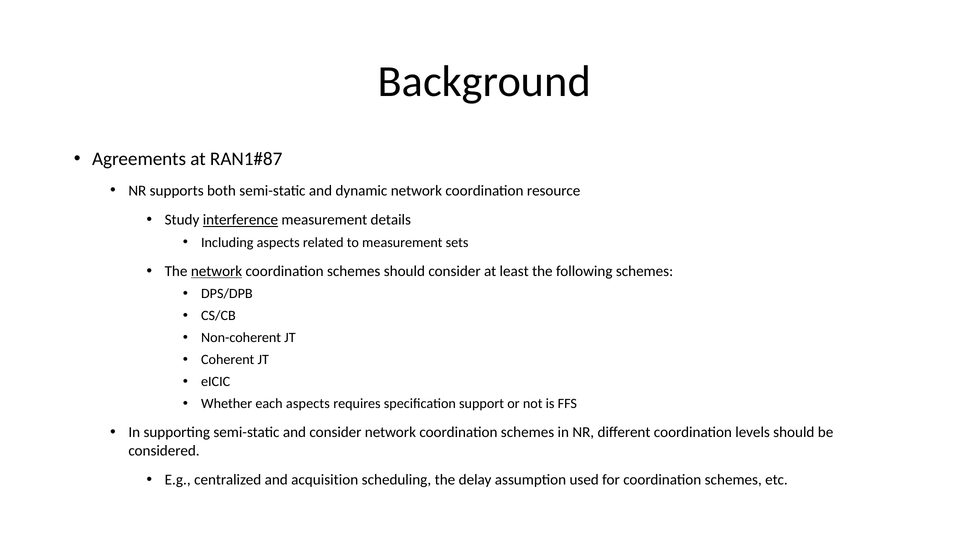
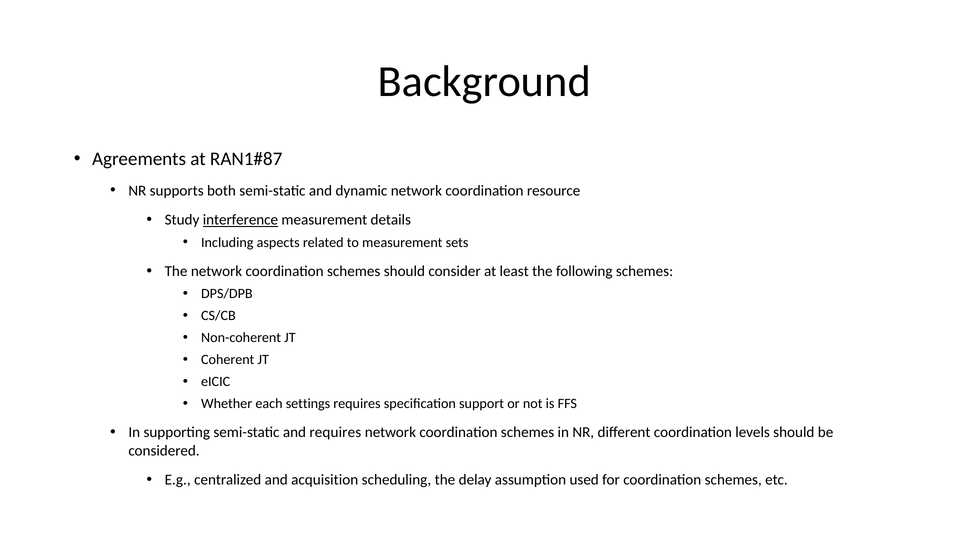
network at (217, 271) underline: present -> none
each aspects: aspects -> settings
and consider: consider -> requires
